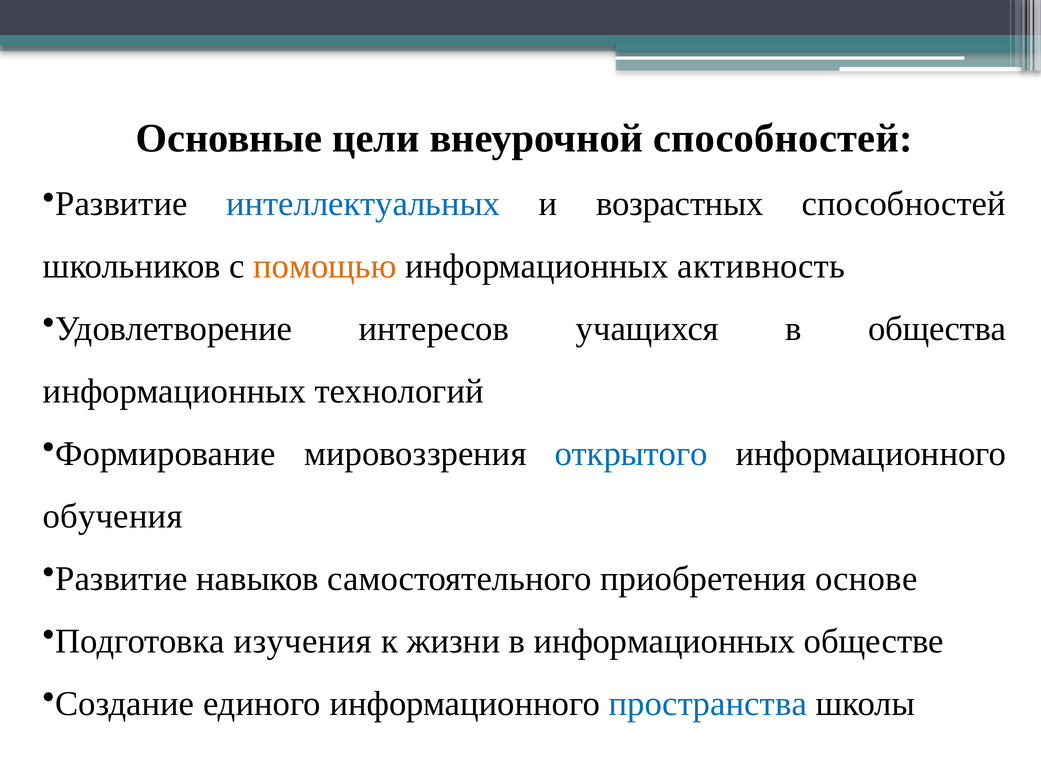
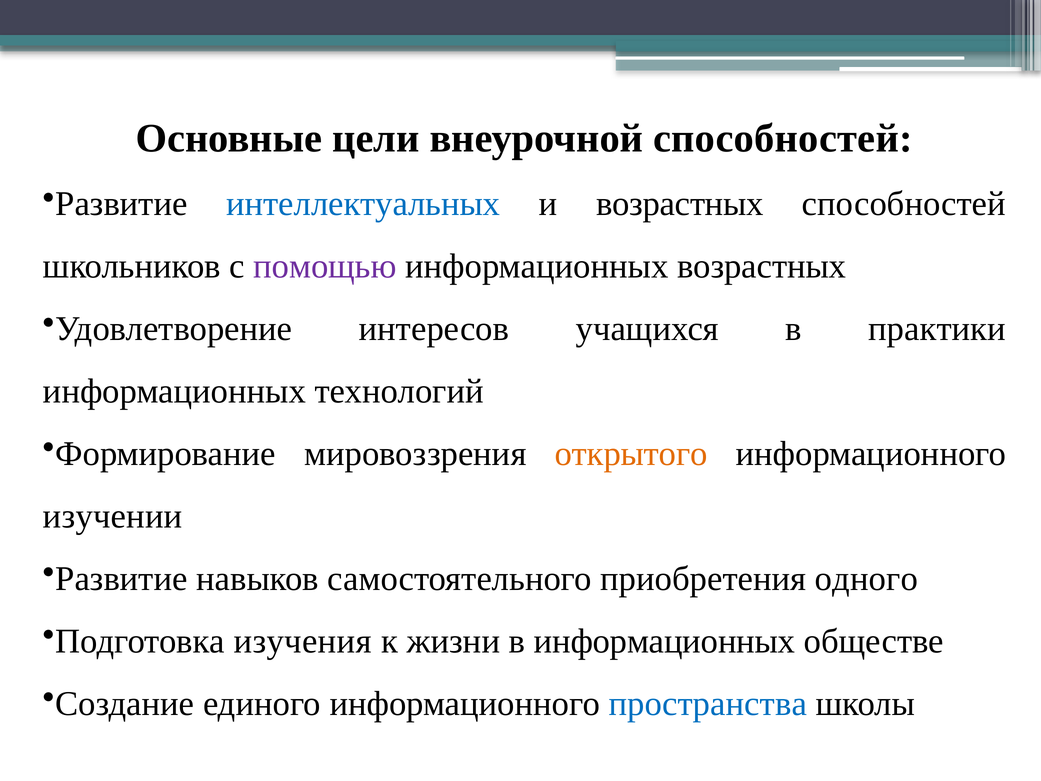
помощью colour: orange -> purple
информационных активность: активность -> возрастных
общества: общества -> практики
открытого colour: blue -> orange
обучения: обучения -> изучении
основе: основе -> одного
